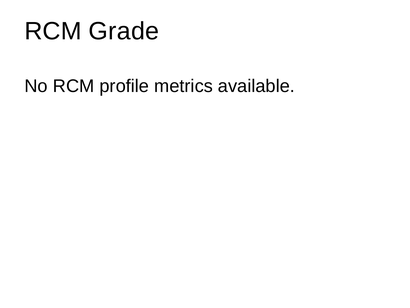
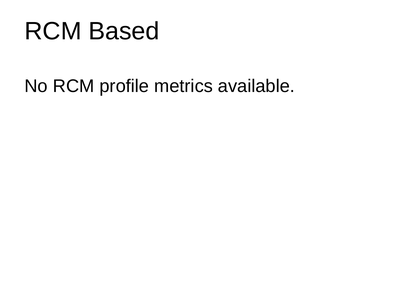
Grade: Grade -> Based
